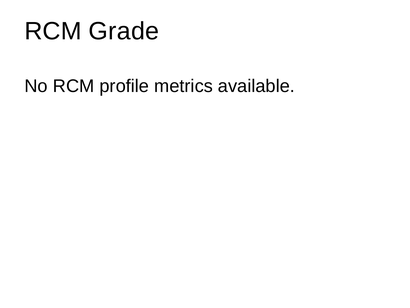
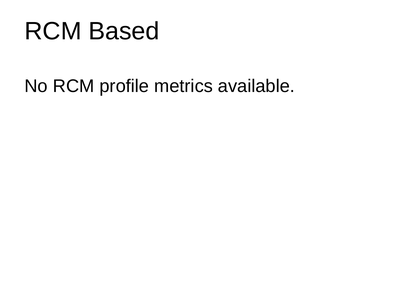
Grade: Grade -> Based
